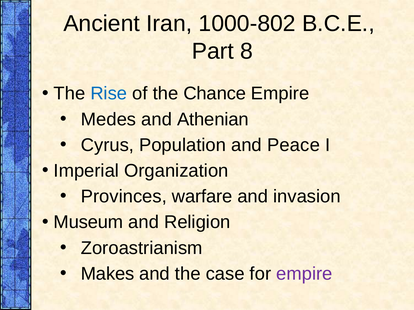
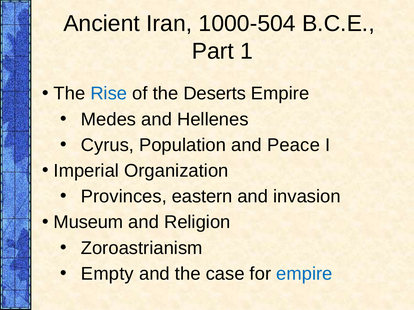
1000-802: 1000-802 -> 1000-504
8: 8 -> 1
Chance: Chance -> Deserts
Athenian: Athenian -> Hellenes
warfare: warfare -> eastern
Makes: Makes -> Empty
empire at (304, 274) colour: purple -> blue
